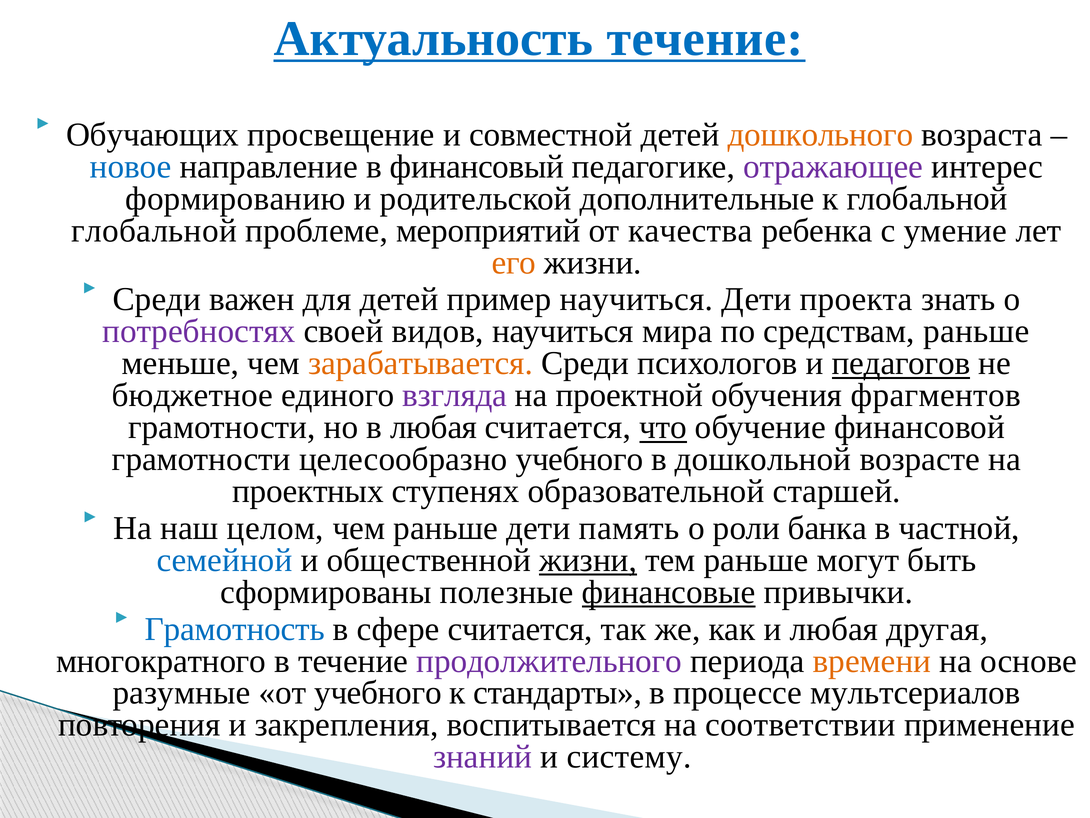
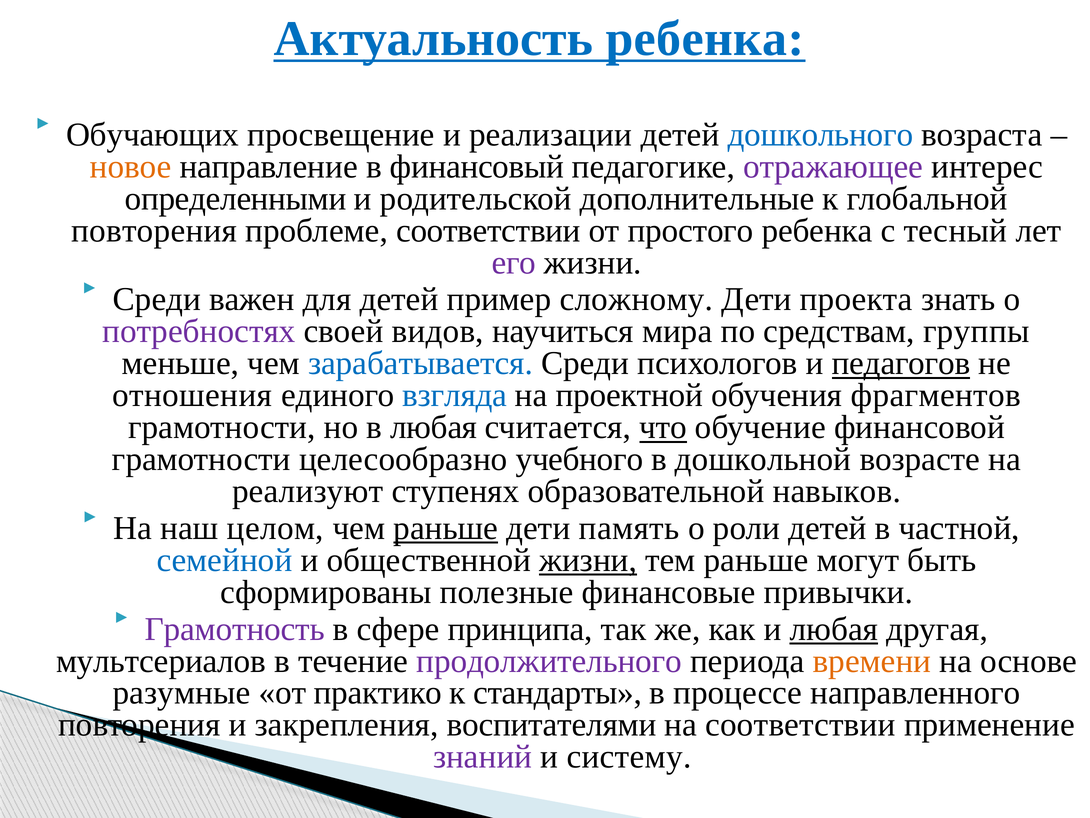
Актуальность течение: течение -> ребенка
совместной: совместной -> реализации
дошкольного colour: orange -> blue
новое colour: blue -> orange
формированию: формированию -> определенными
глобальной at (154, 231): глобальной -> повторения
проблеме мероприятий: мероприятий -> соответствии
качества: качества -> простого
умение: умение -> тесный
его colour: orange -> purple
пример научиться: научиться -> сложному
средствам раньше: раньше -> группы
зарабатывается colour: orange -> blue
бюджетное: бюджетное -> отношения
взгляда colour: purple -> blue
проектных: проектных -> реализуют
старшей: старшей -> навыков
раньше at (446, 528) underline: none -> present
роли банка: банка -> детей
финансовые underline: present -> none
Грамотность colour: blue -> purple
сфере считается: считается -> принципа
любая at (834, 629) underline: none -> present
многократного: многократного -> мультсериалов
от учебного: учебного -> практико
мультсериалов: мультсериалов -> направленного
воспитывается: воспитывается -> воспитателями
